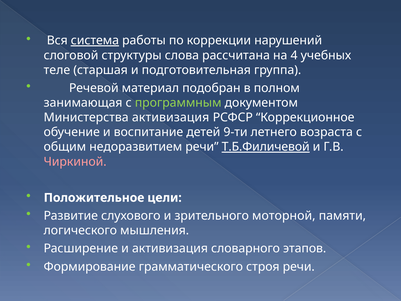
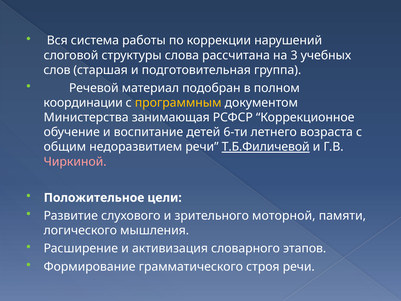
система underline: present -> none
4: 4 -> 3
теле: теле -> слов
занимающая: занимающая -> координации
программным colour: light green -> yellow
Министерства активизация: активизация -> занимающая
9-ти: 9-ти -> 6-ти
